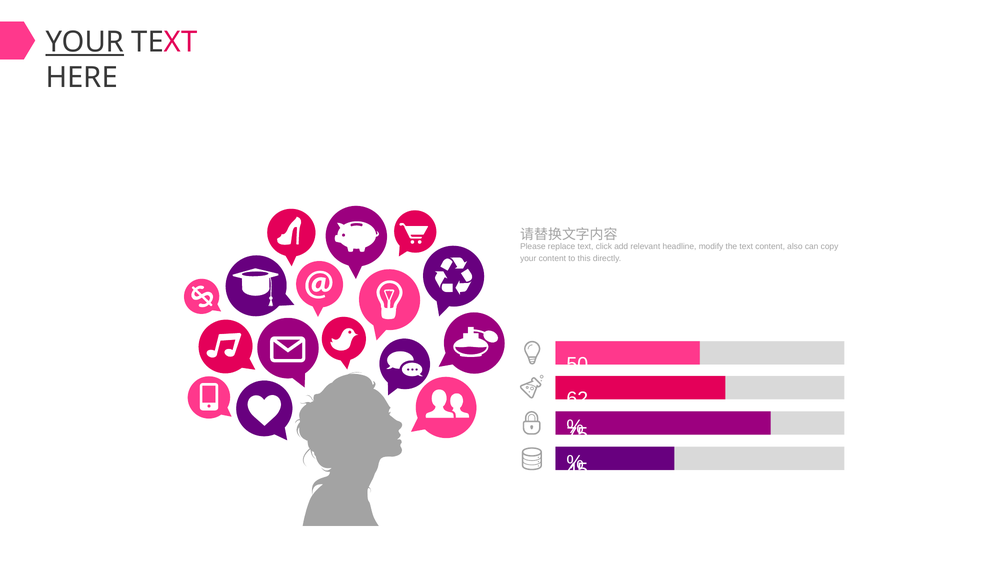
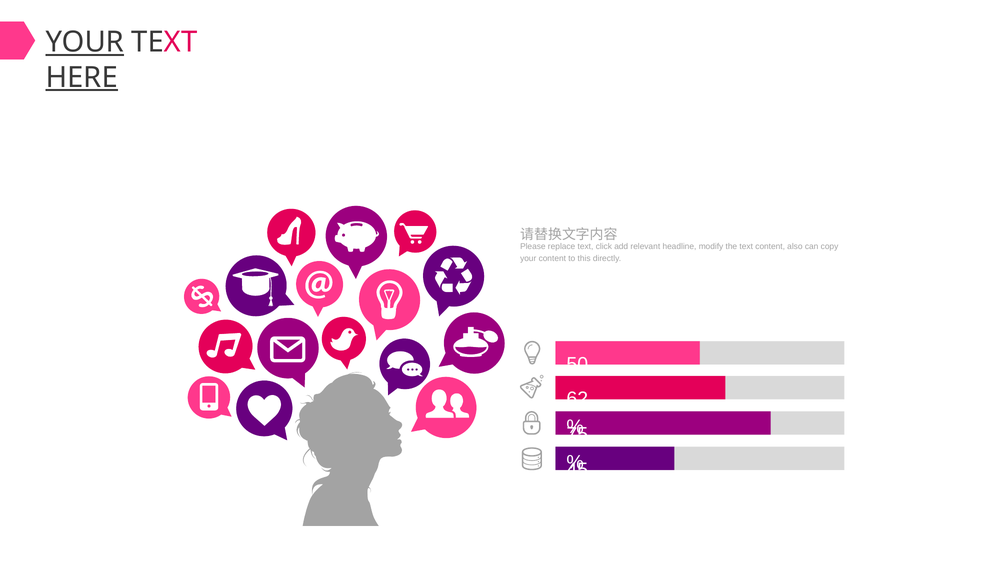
HERE underline: none -> present
